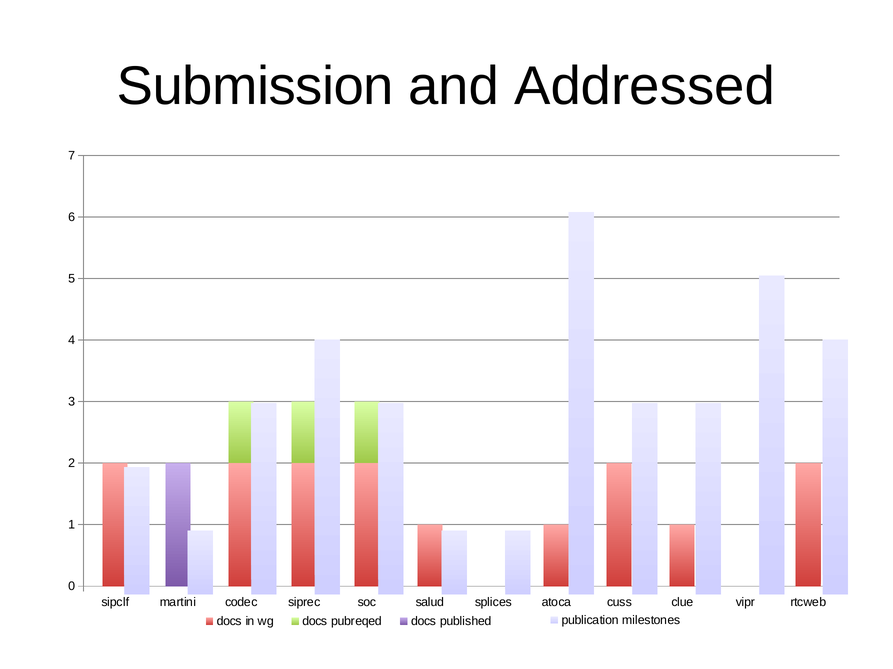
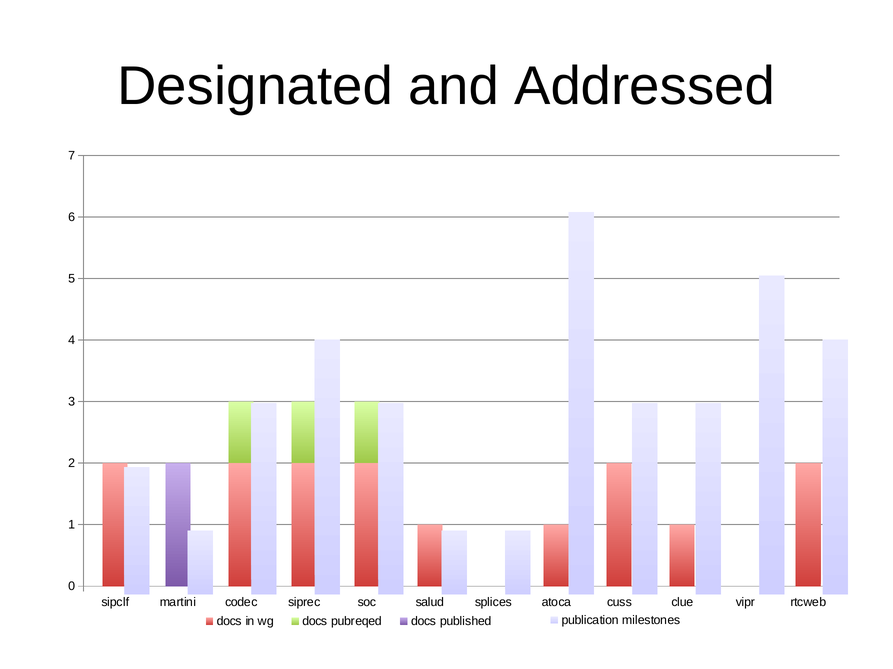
Submission: Submission -> Designated
